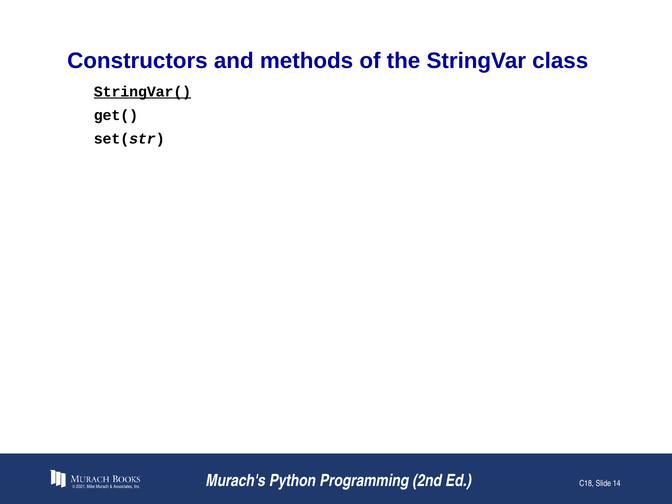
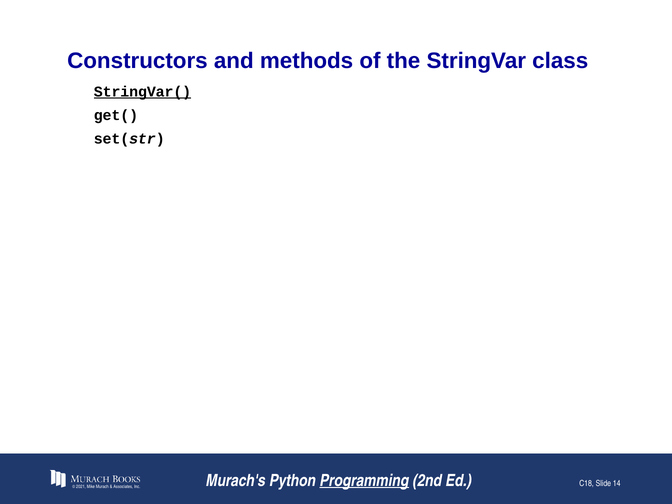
Programming underline: none -> present
